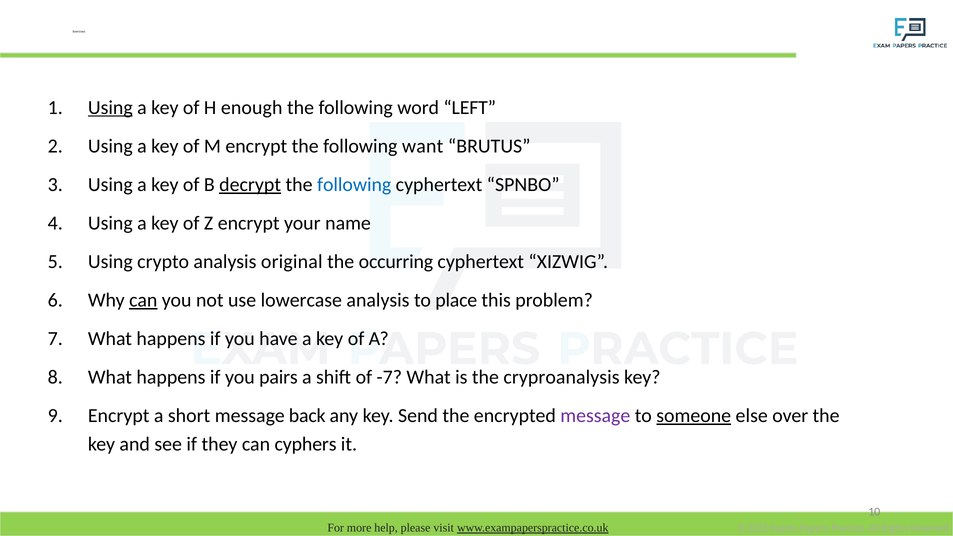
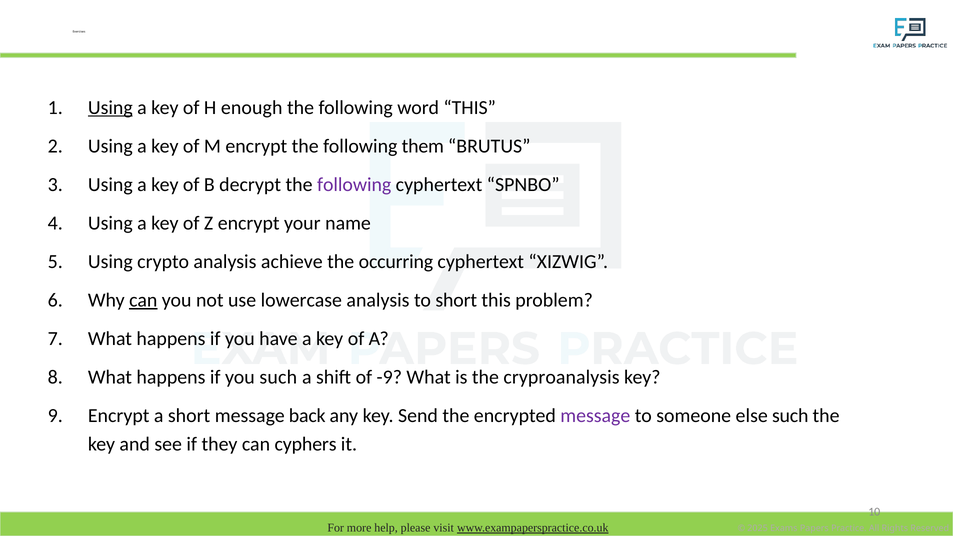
word LEFT: LEFT -> THIS
want: want -> them
decrypt underline: present -> none
following at (354, 185) colour: blue -> purple
original: original -> achieve
to place: place -> short
you pairs: pairs -> such
-7: -7 -> -9
someone underline: present -> none
else over: over -> such
